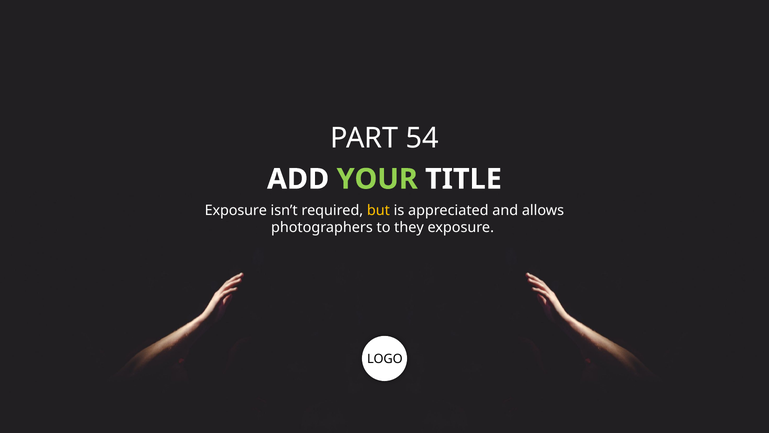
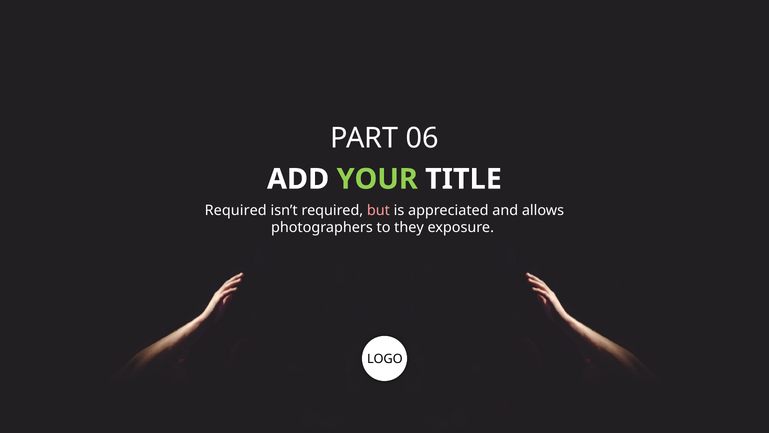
54: 54 -> 06
Exposure at (236, 210): Exposure -> Required
but colour: yellow -> pink
